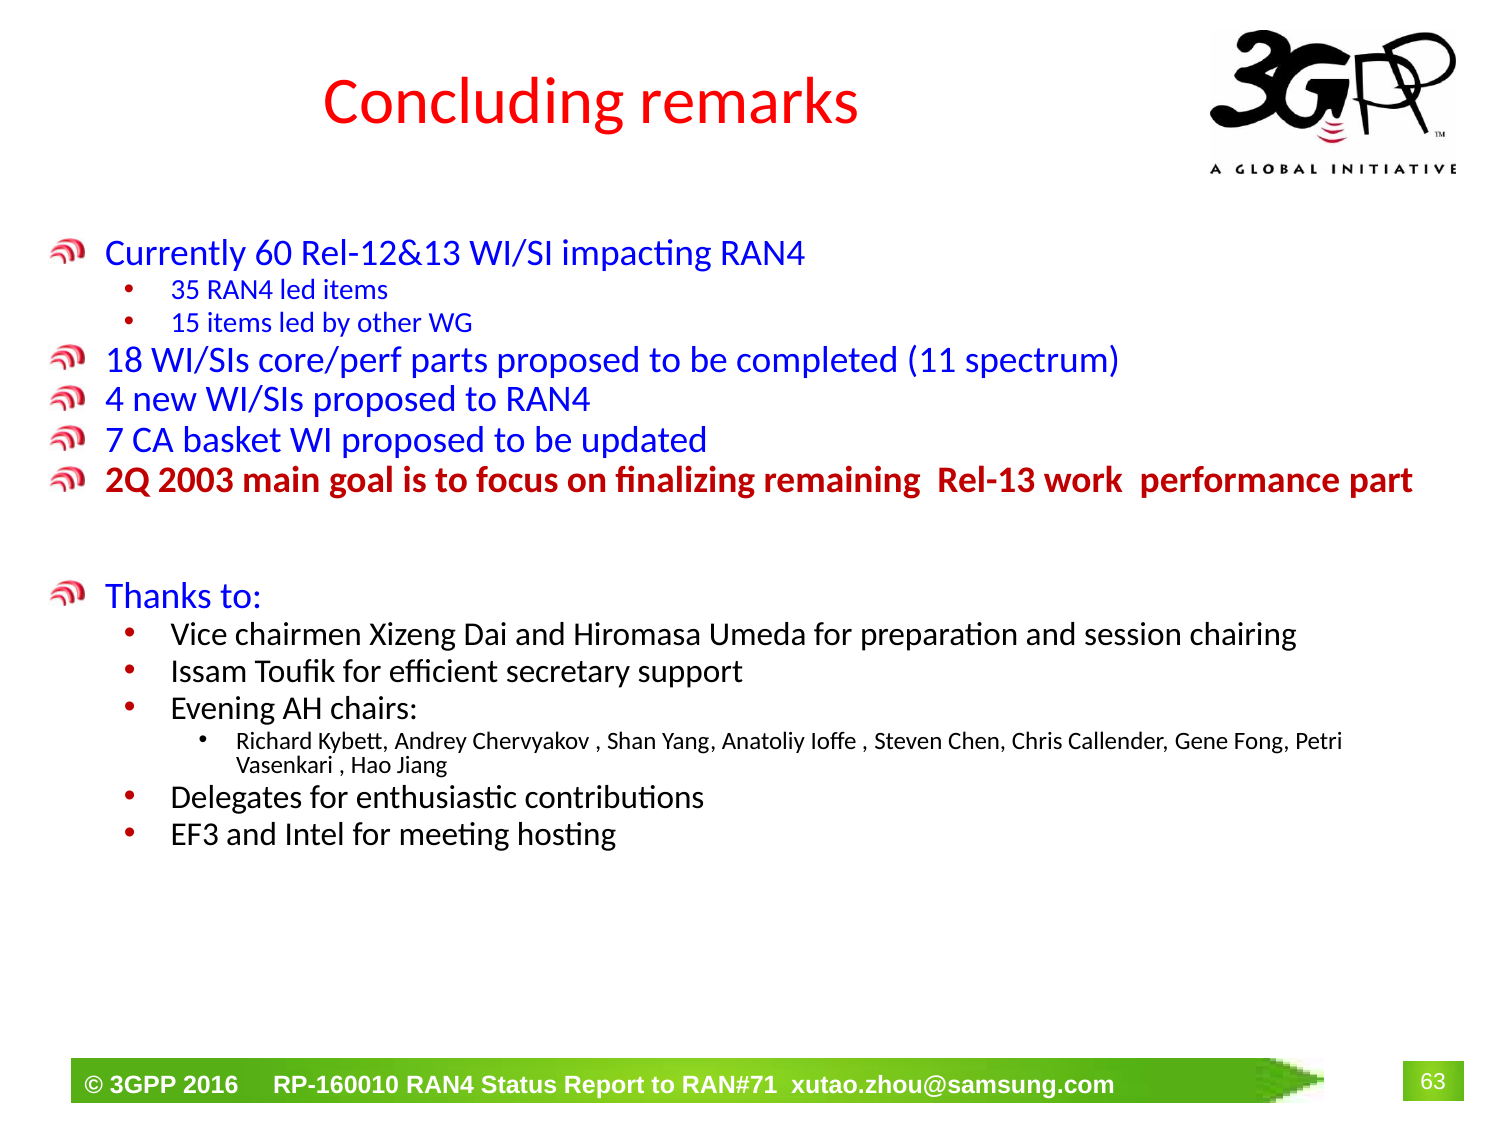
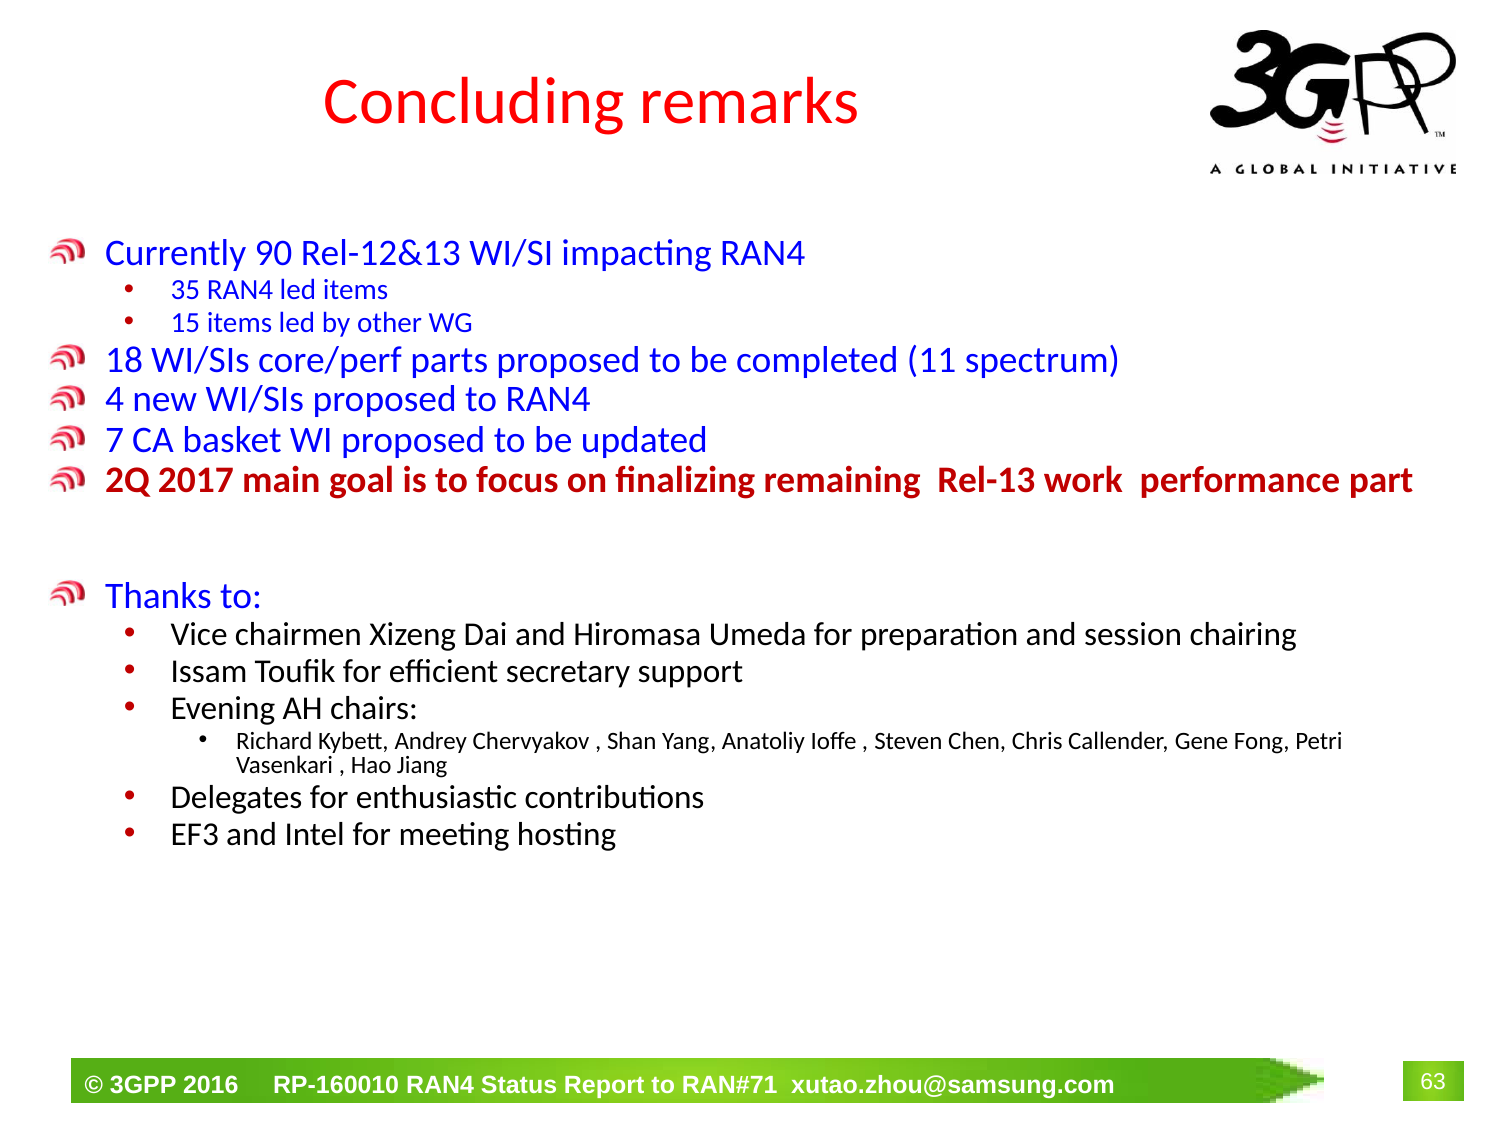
60: 60 -> 90
2003: 2003 -> 2017
